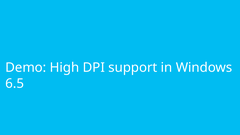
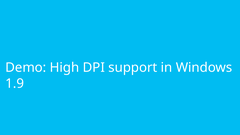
6.5: 6.5 -> 1.9
